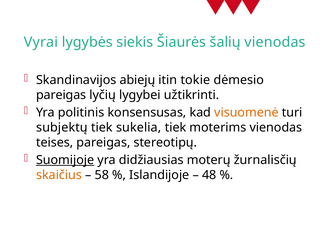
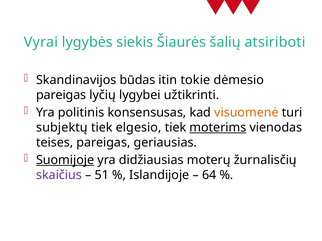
šalių vienodas: vienodas -> atsiriboti
abiejų: abiejų -> būdas
sukelia: sukelia -> elgesio
moterims underline: none -> present
stereotipų: stereotipų -> geriausias
skaičius colour: orange -> purple
58: 58 -> 51
48: 48 -> 64
